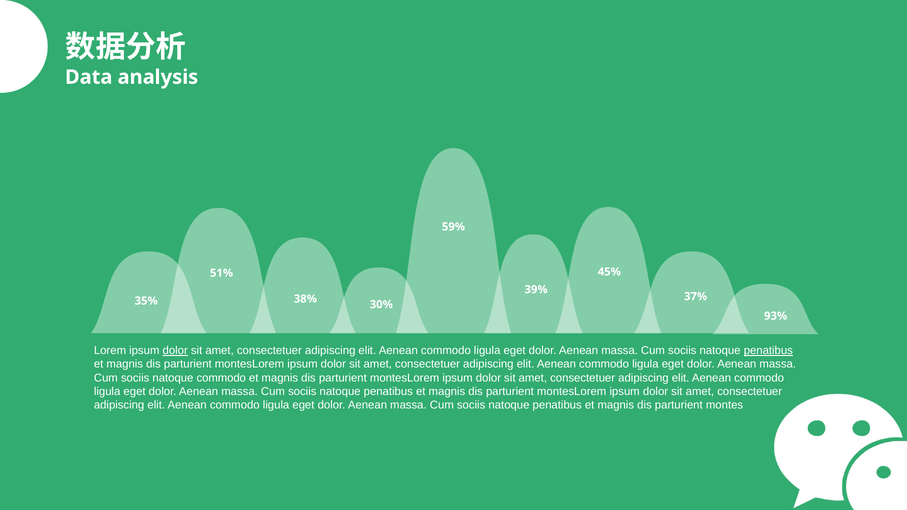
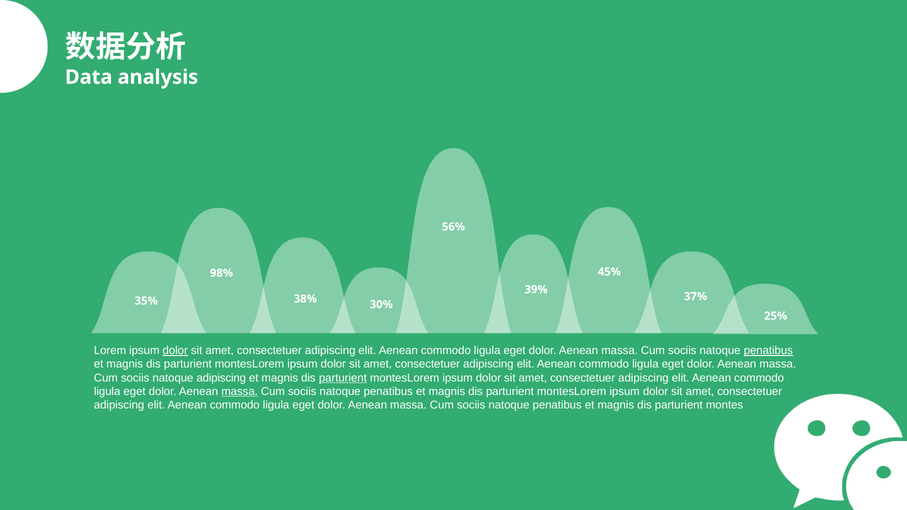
59%: 59% -> 56%
51%: 51% -> 98%
93%: 93% -> 25%
natoque commodo: commodo -> adipiscing
parturient at (343, 378) underline: none -> present
massa at (240, 392) underline: none -> present
